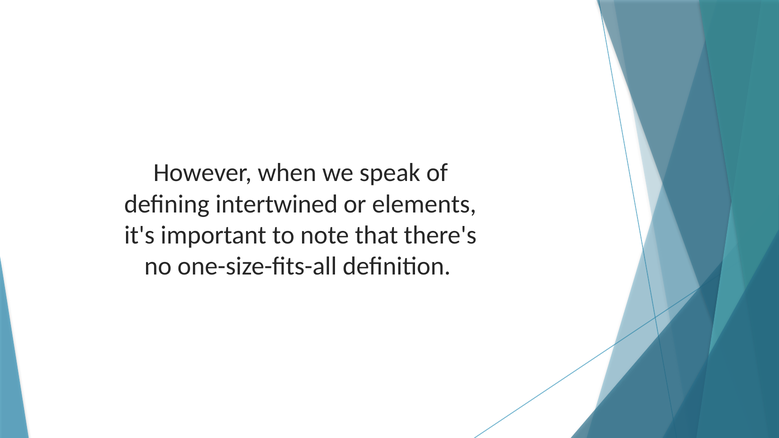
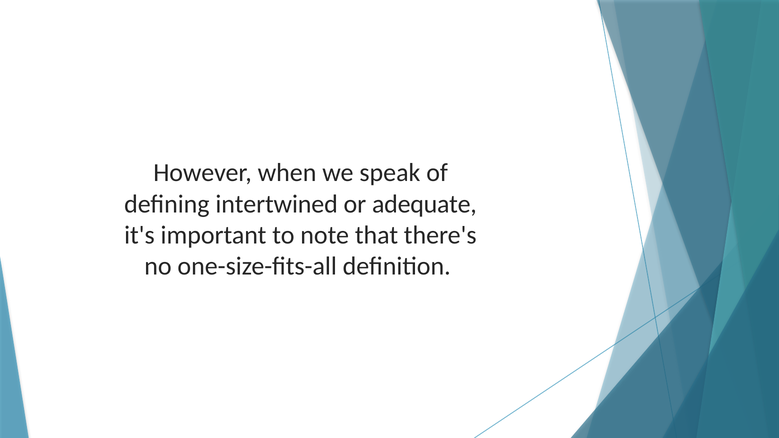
elements: elements -> adequate
